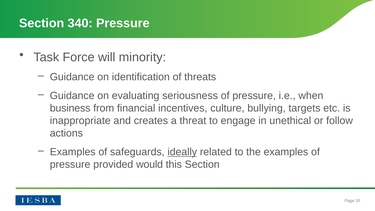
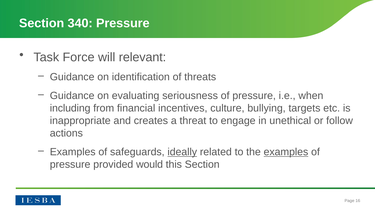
minority: minority -> relevant
business: business -> including
examples at (286, 152) underline: none -> present
